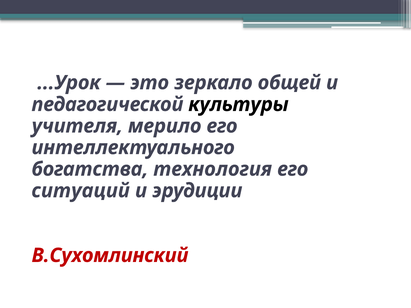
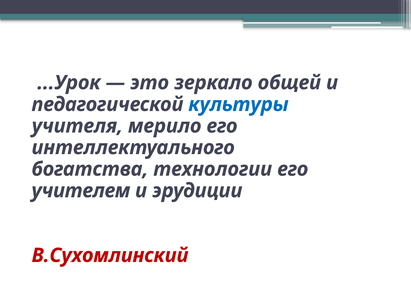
культуры colour: black -> blue
технология: технология -> технологии
ситуаций: ситуаций -> учителем
